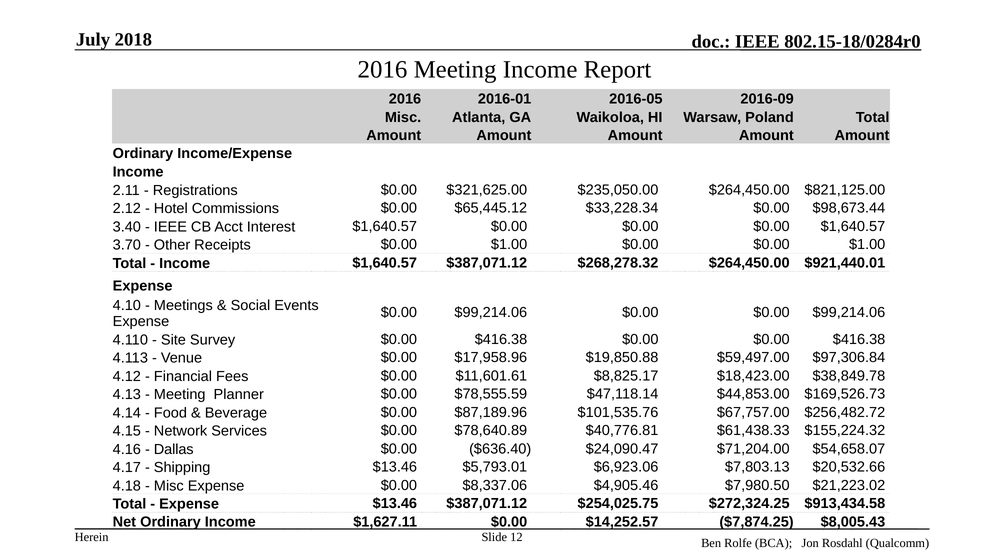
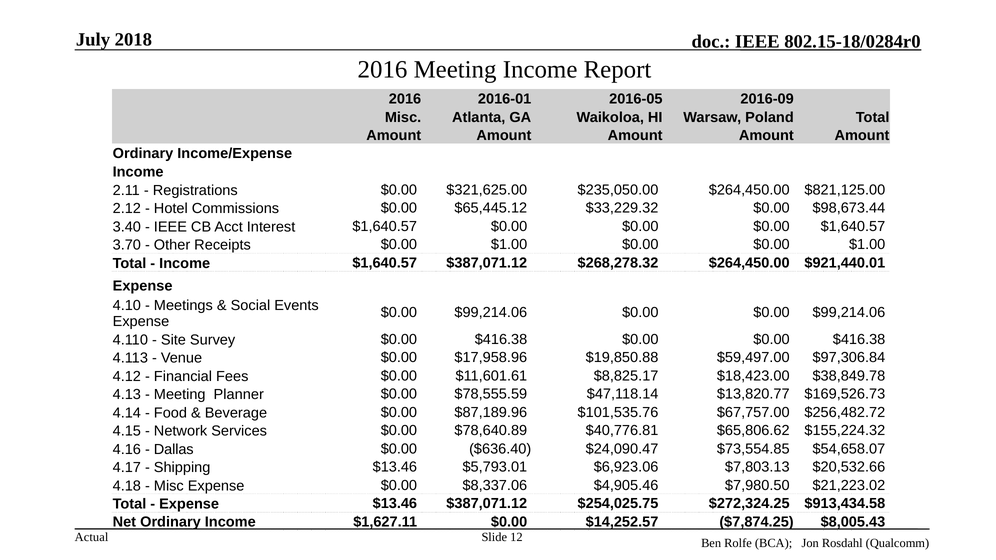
$33,228.34: $33,228.34 -> $33,229.32
$44,853.00: $44,853.00 -> $13,820.77
$61,438.33: $61,438.33 -> $65,806.62
$71,204.00: $71,204.00 -> $73,554.85
Herein: Herein -> Actual
